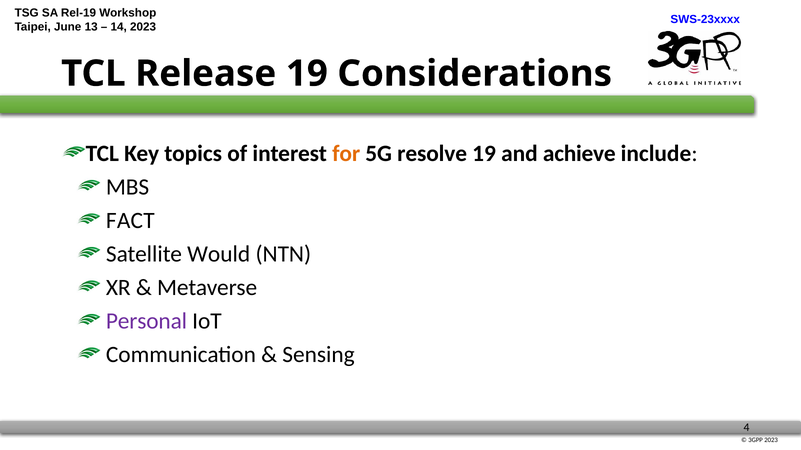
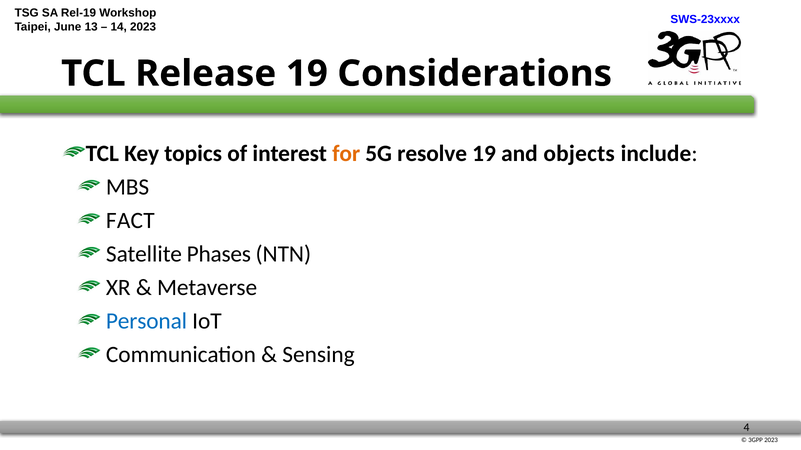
achieve: achieve -> objects
Would: Would -> Phases
Personal colour: purple -> blue
